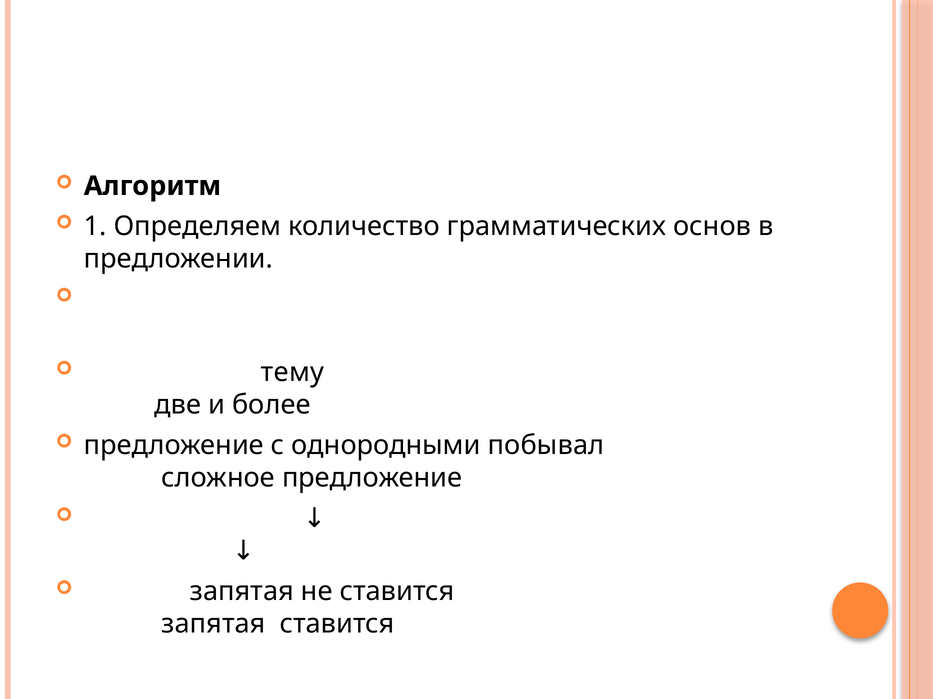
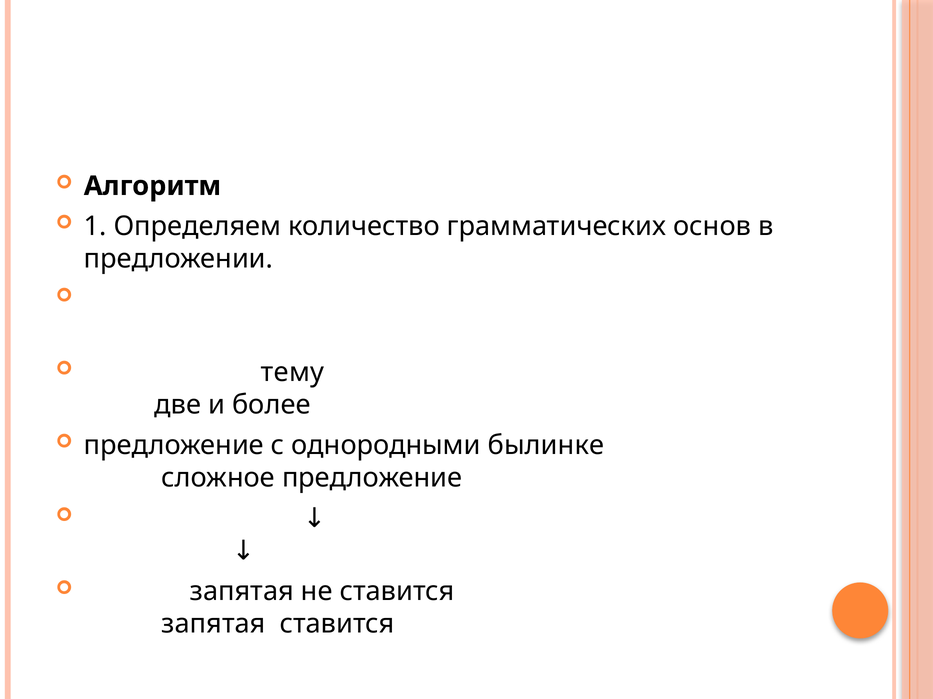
побывал: побывал -> былинке
